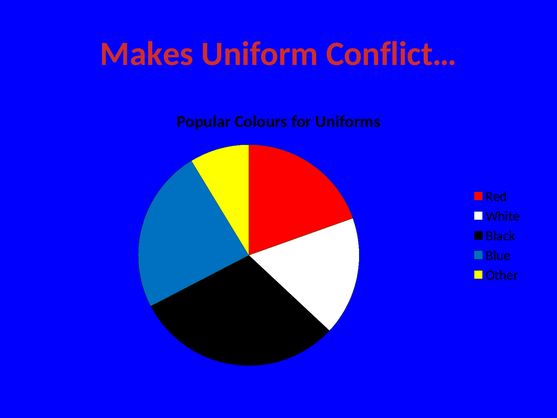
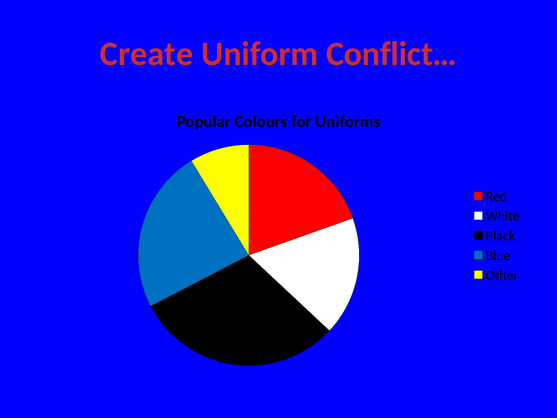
Makes: Makes -> Create
